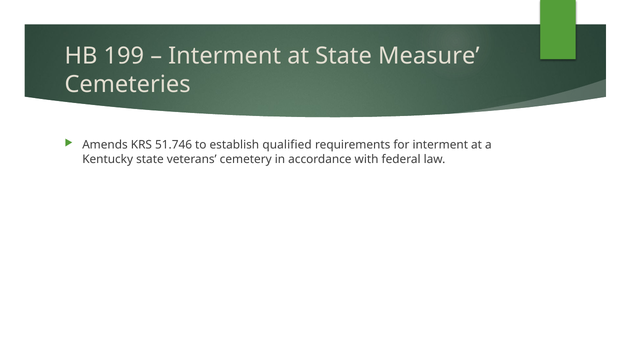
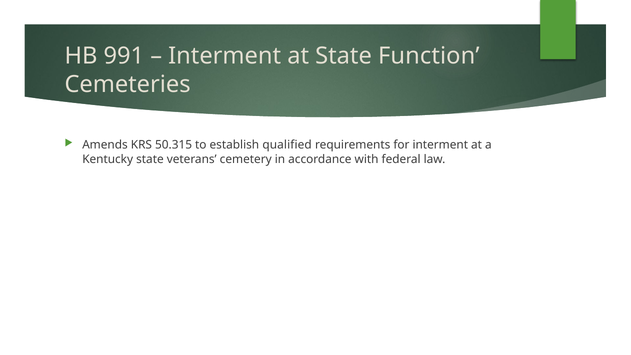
199: 199 -> 991
Measure: Measure -> Function
51.746: 51.746 -> 50.315
